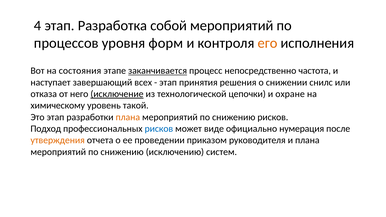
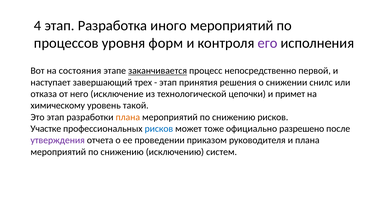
собой: собой -> иного
его colour: orange -> purple
частота: частота -> первой
всех: всех -> трех
исключение underline: present -> none
охране: охране -> примет
Подход: Подход -> Участке
виде: виде -> тоже
нумерация: нумерация -> разрешено
утверждения colour: orange -> purple
